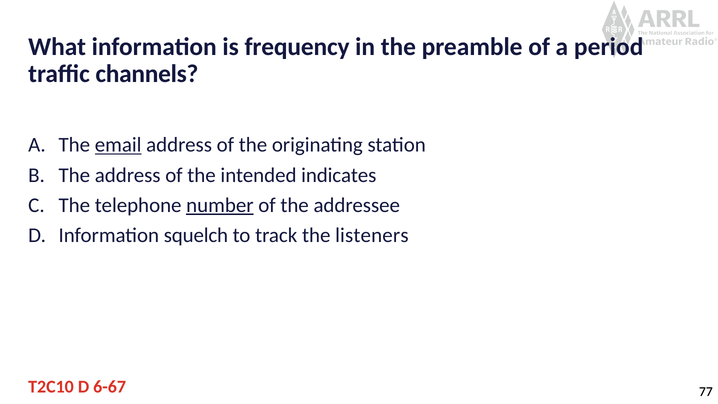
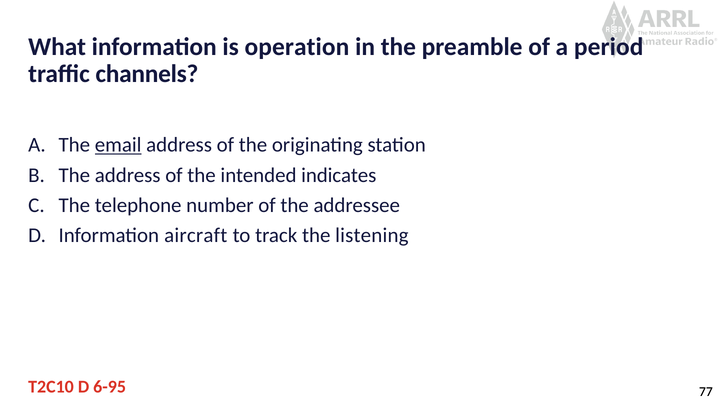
frequency: frequency -> operation
number underline: present -> none
squelch: squelch -> aircraft
listeners: listeners -> listening
6-67: 6-67 -> 6-95
